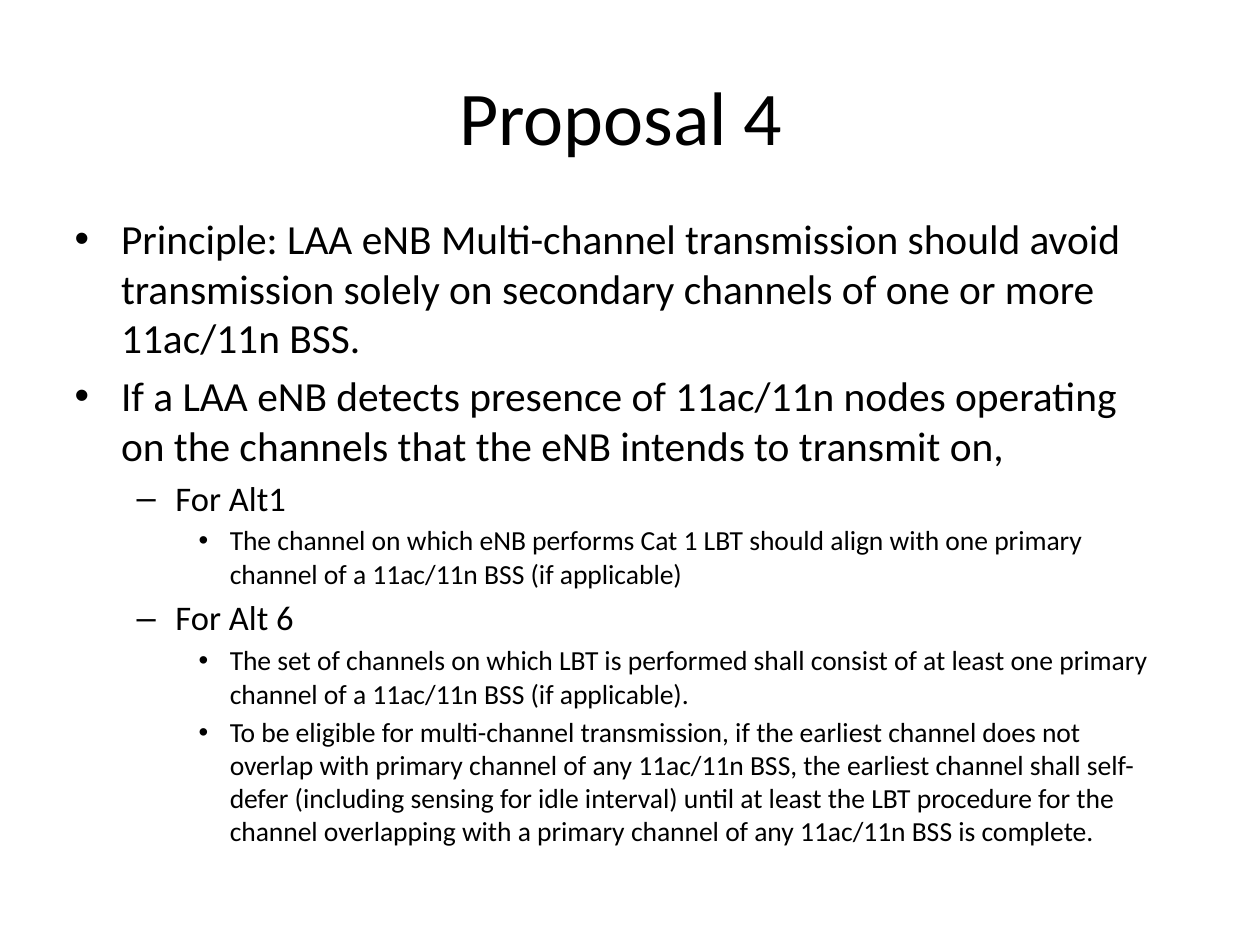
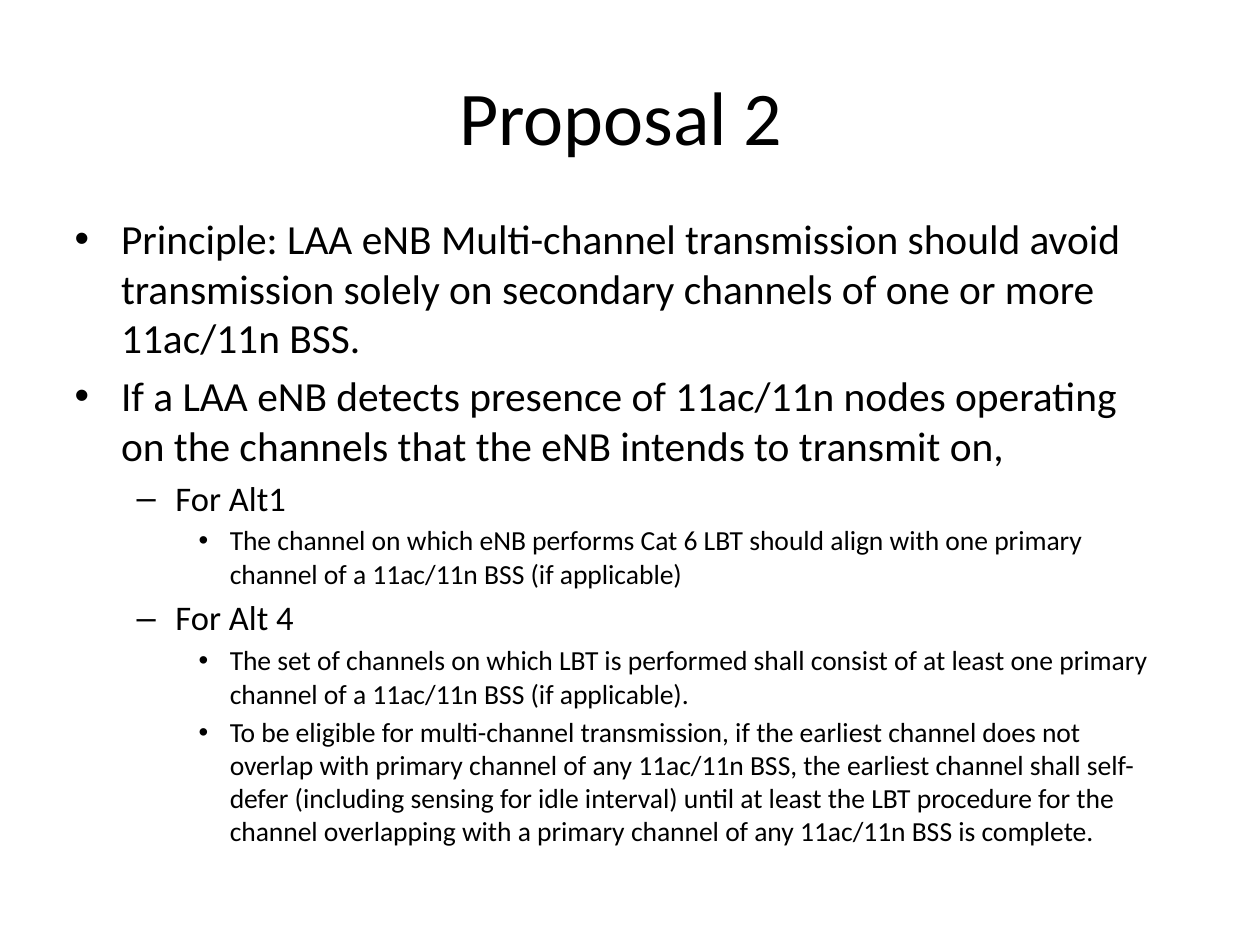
4: 4 -> 2
1: 1 -> 6
6: 6 -> 4
